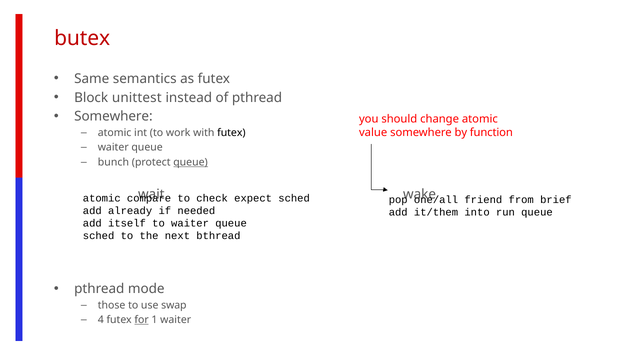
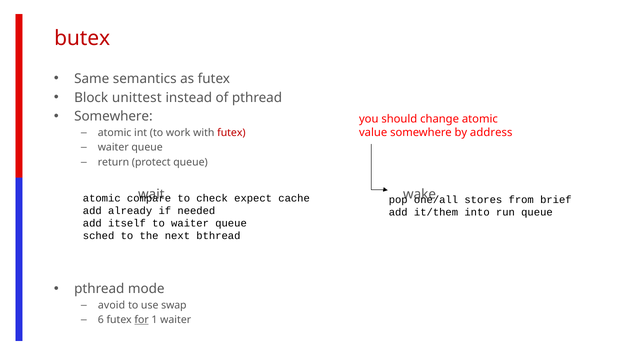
futex at (231, 133) colour: black -> red
function: function -> address
bunch: bunch -> return
queue at (191, 162) underline: present -> none
expect sched: sched -> cache
friend: friend -> stores
those: those -> avoid
4: 4 -> 6
